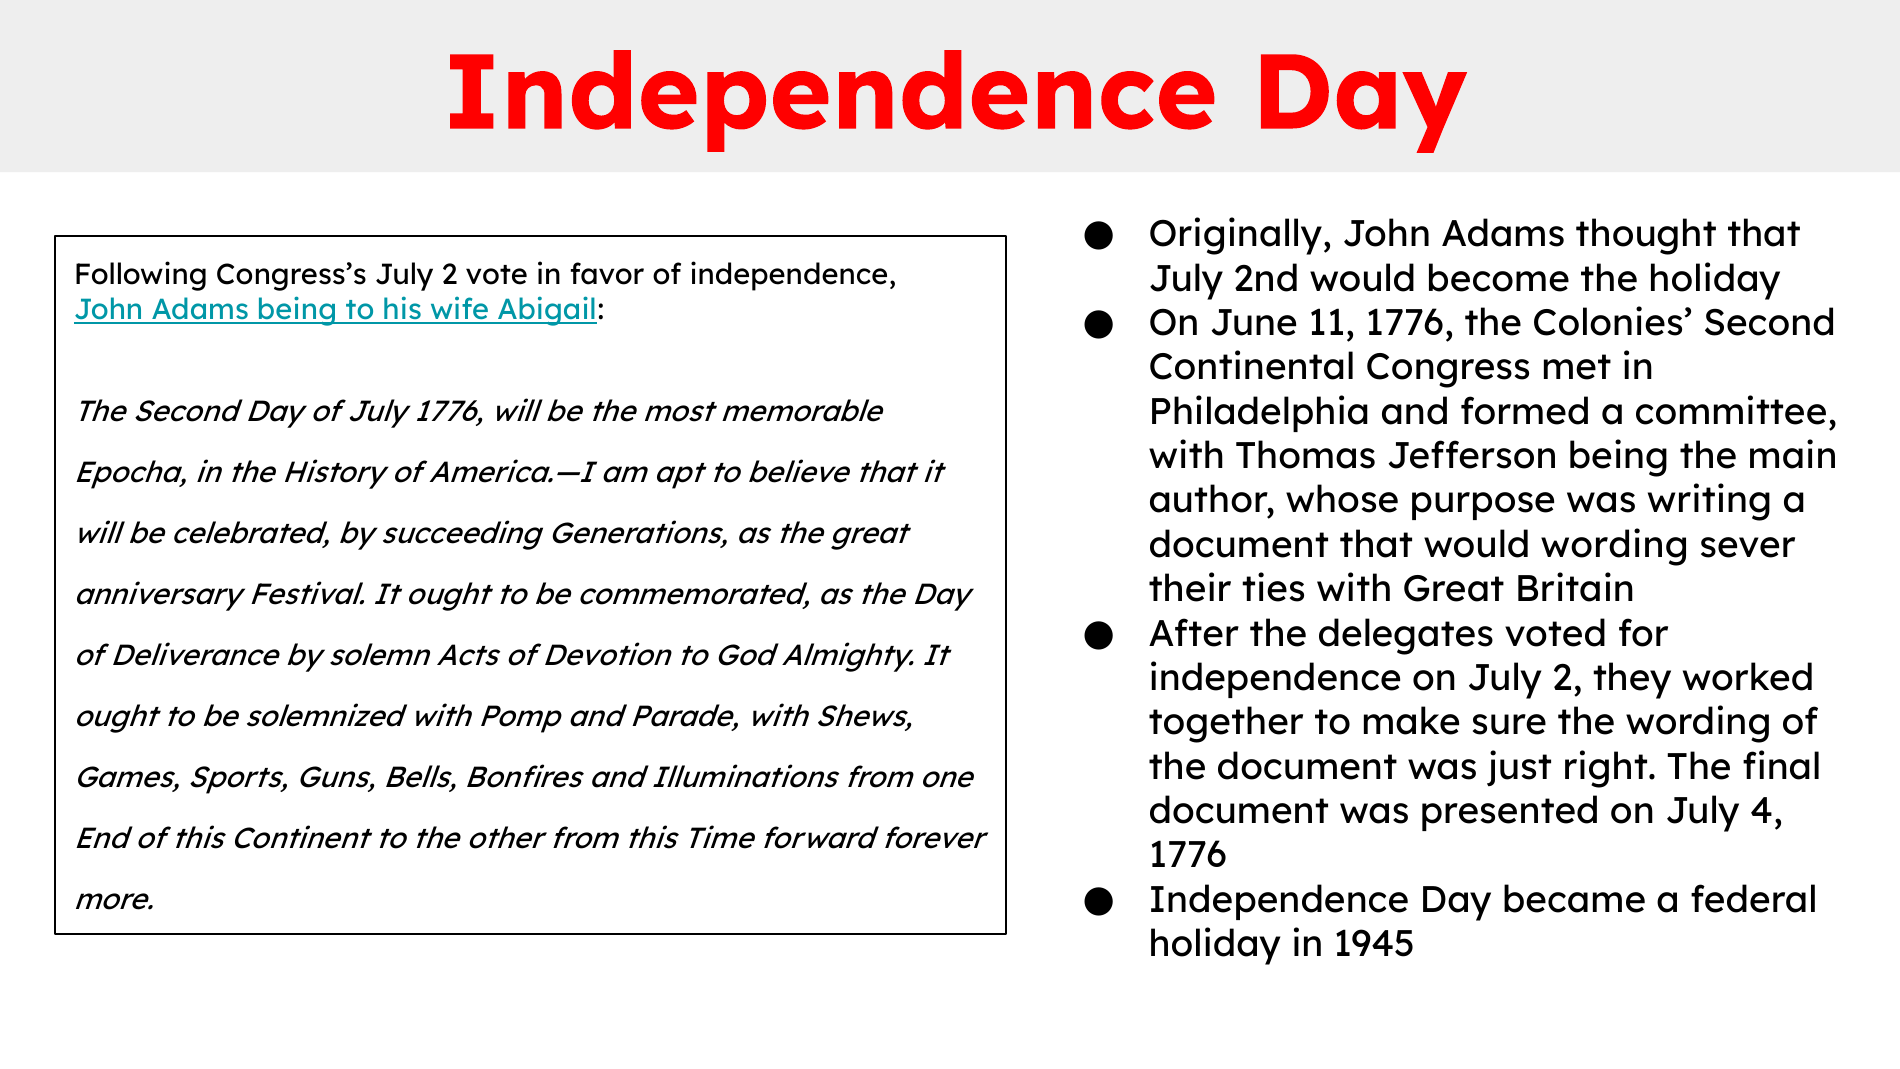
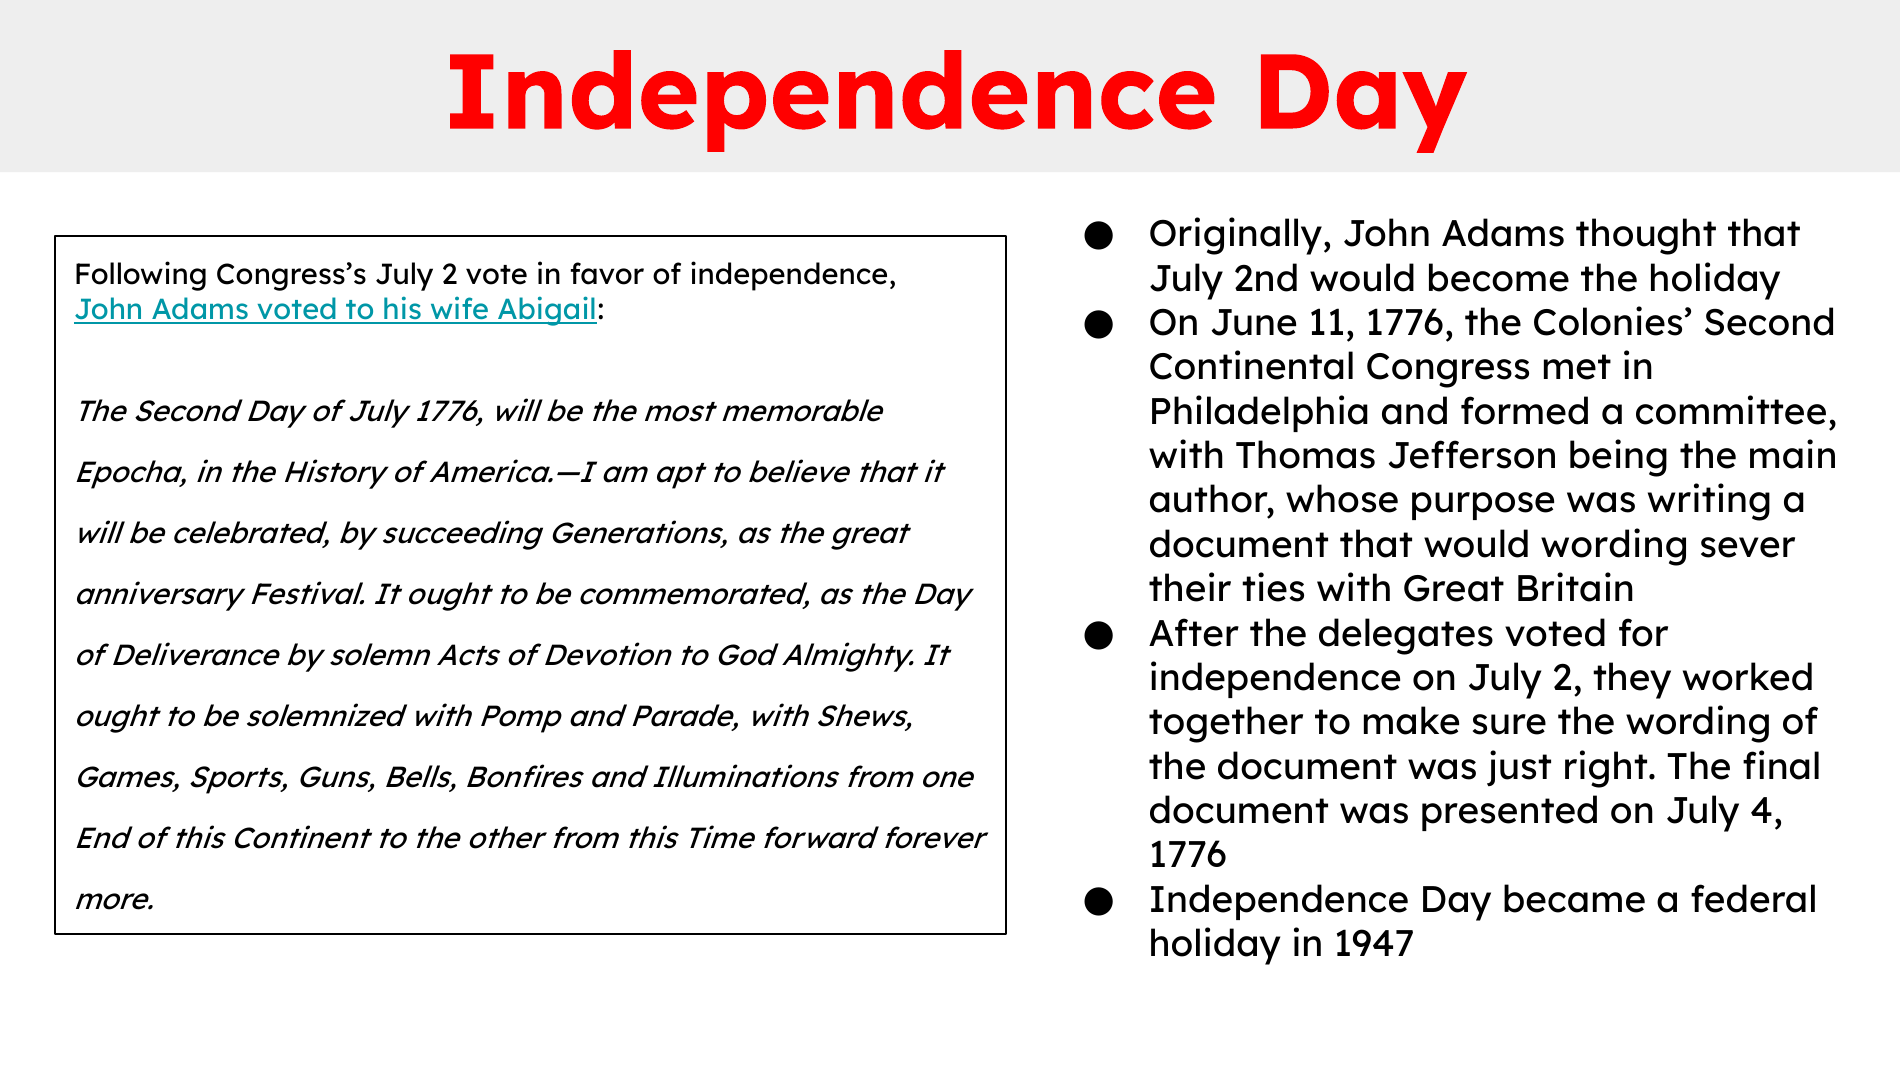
Adams being: being -> voted
1945: 1945 -> 1947
